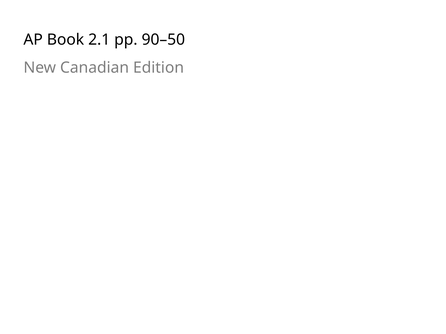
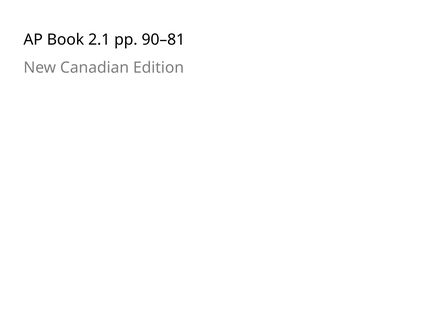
90–50: 90–50 -> 90–81
